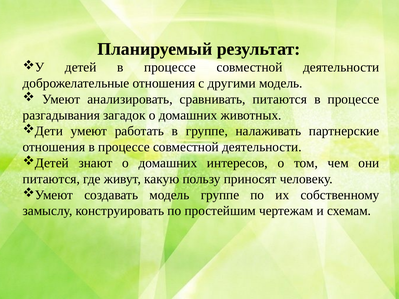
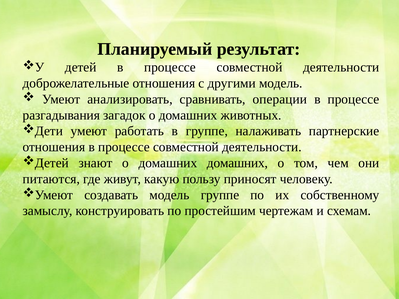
сравнивать питаются: питаются -> операции
домашних интересов: интересов -> домашних
